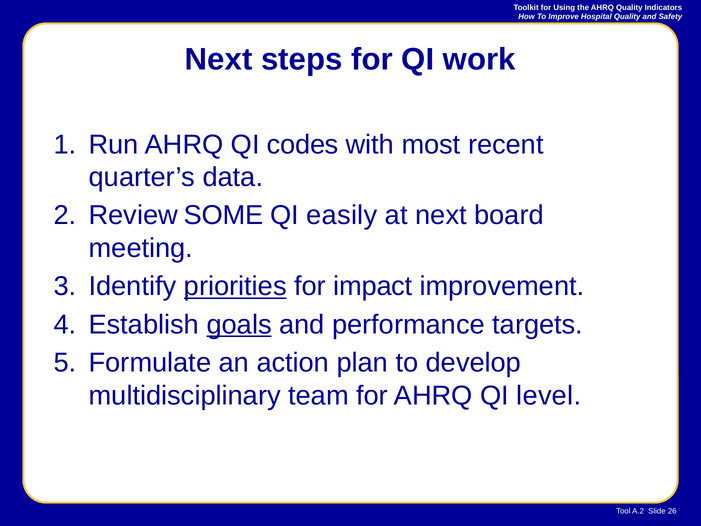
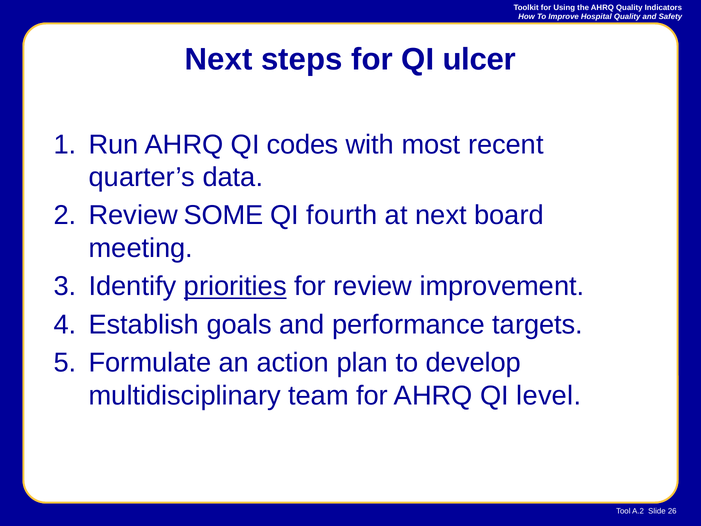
work: work -> ulcer
easily: easily -> fourth
for impact: impact -> review
goals underline: present -> none
